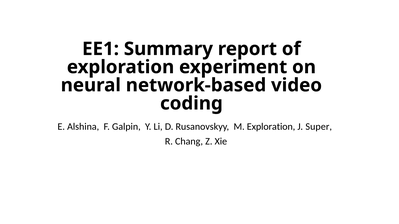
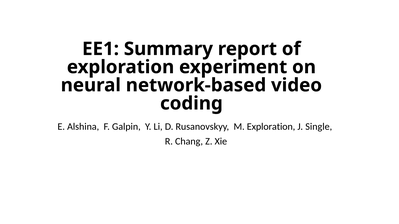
Super: Super -> Single
